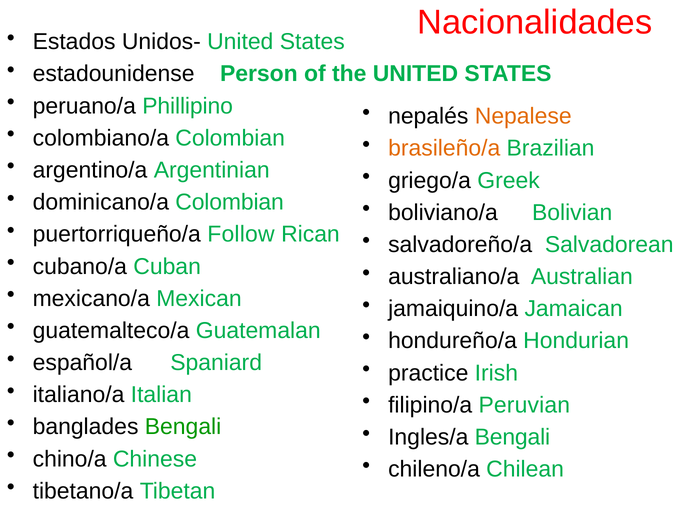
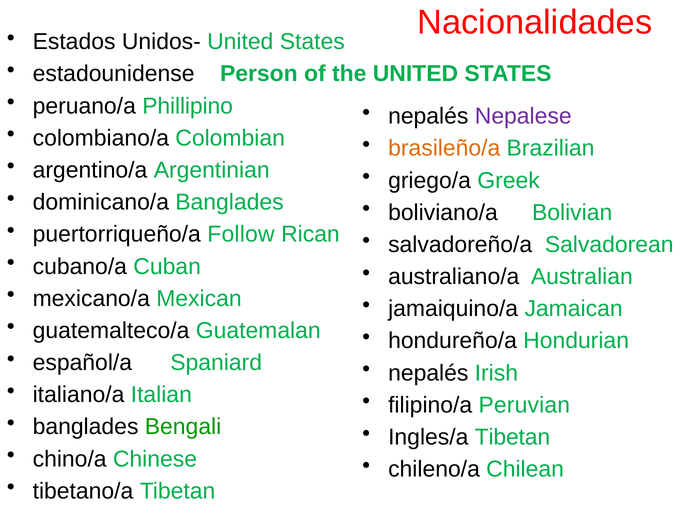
Nepalese colour: orange -> purple
dominicano/a Colombian: Colombian -> Banglades
practice at (428, 373): practice -> nepalés
Ingles/a Bengali: Bengali -> Tibetan
